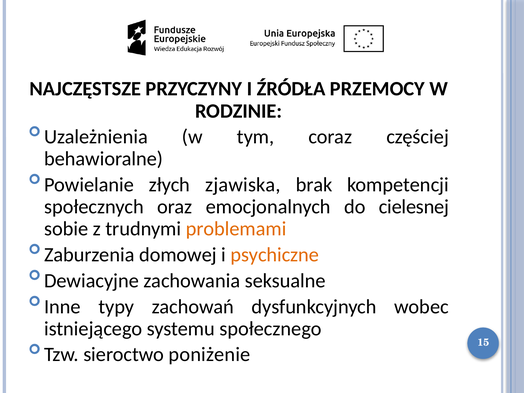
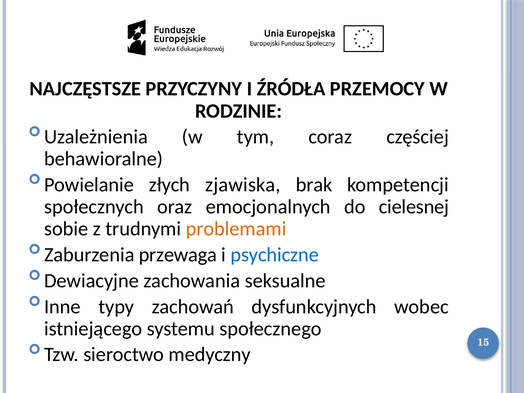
domowej: domowej -> przewaga
psychiczne colour: orange -> blue
poniżenie: poniżenie -> medyczny
